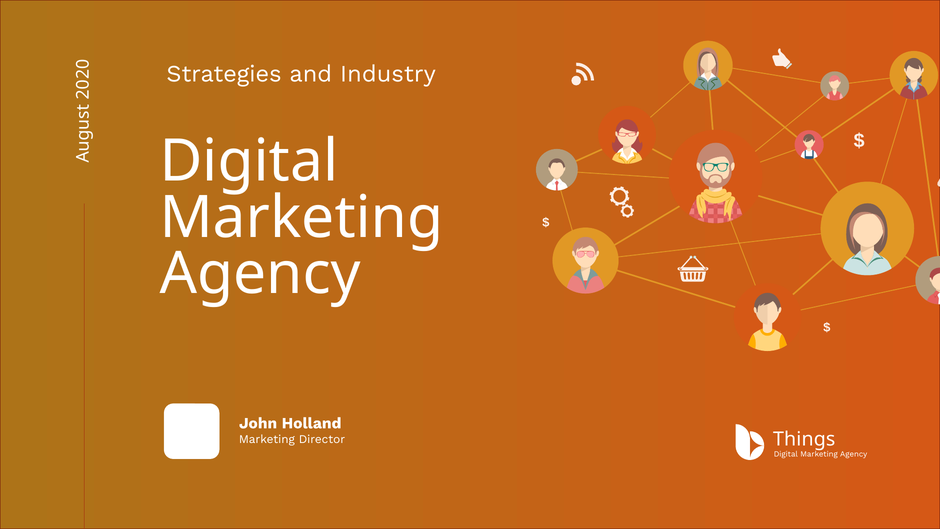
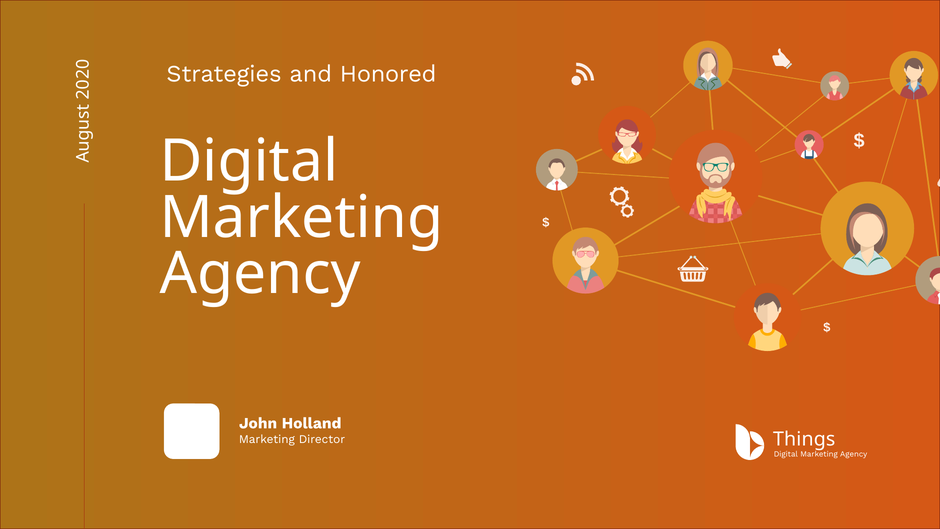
Industry: Industry -> Honored
